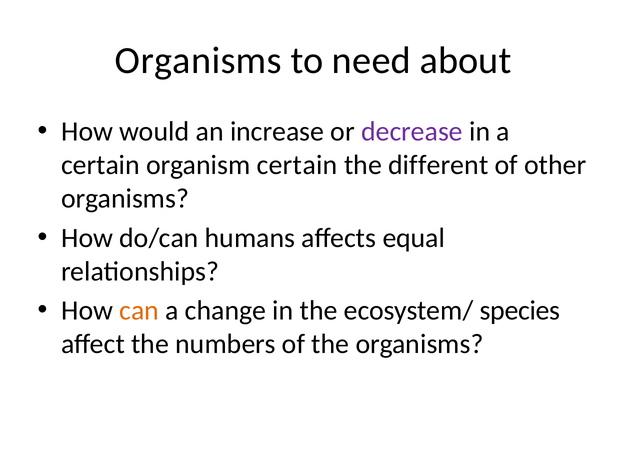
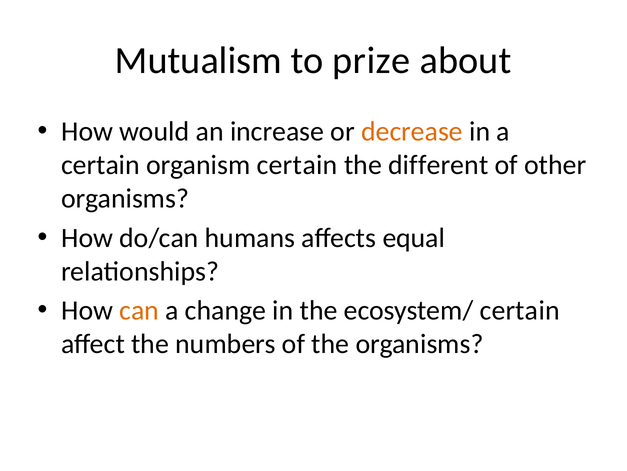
Organisms at (198, 61): Organisms -> Mutualism
need: need -> prize
decrease colour: purple -> orange
ecosystem/ species: species -> certain
